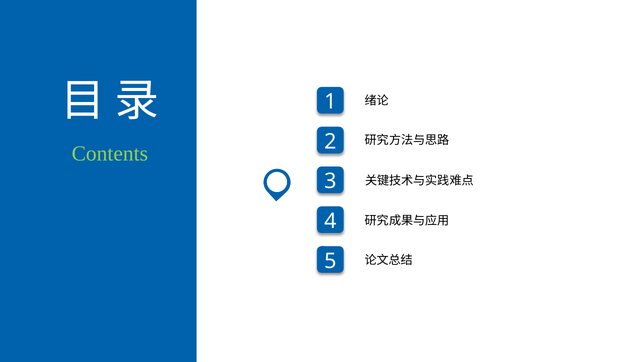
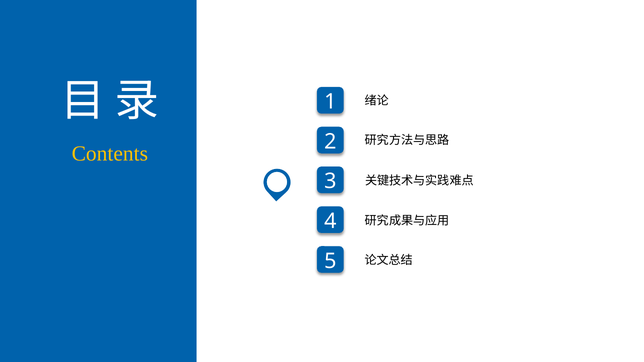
Contents colour: light green -> yellow
